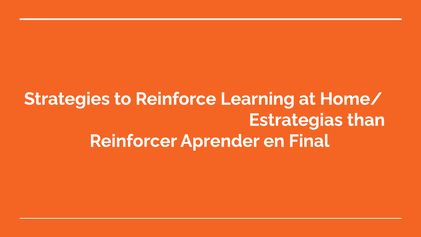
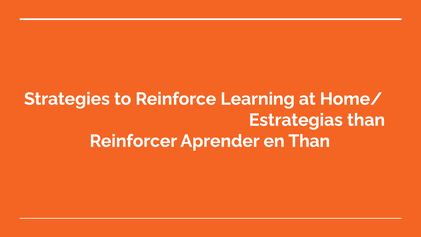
en Final: Final -> Than
